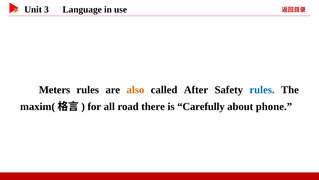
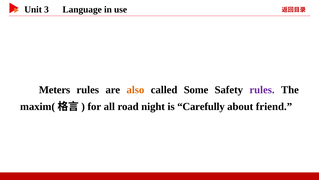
After: After -> Some
rules at (262, 90) colour: blue -> purple
there: there -> night
phone: phone -> friend
